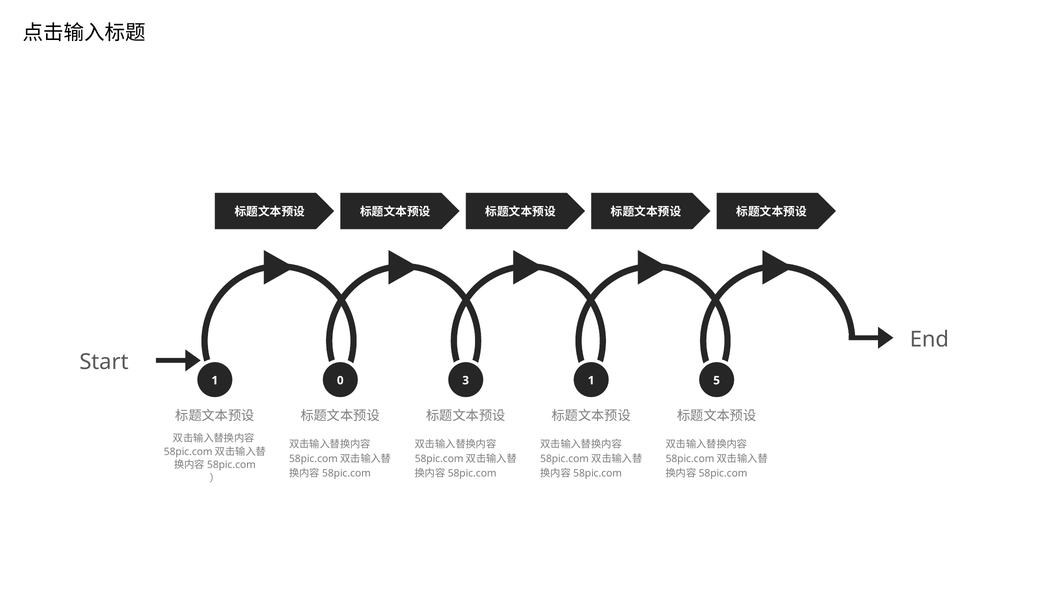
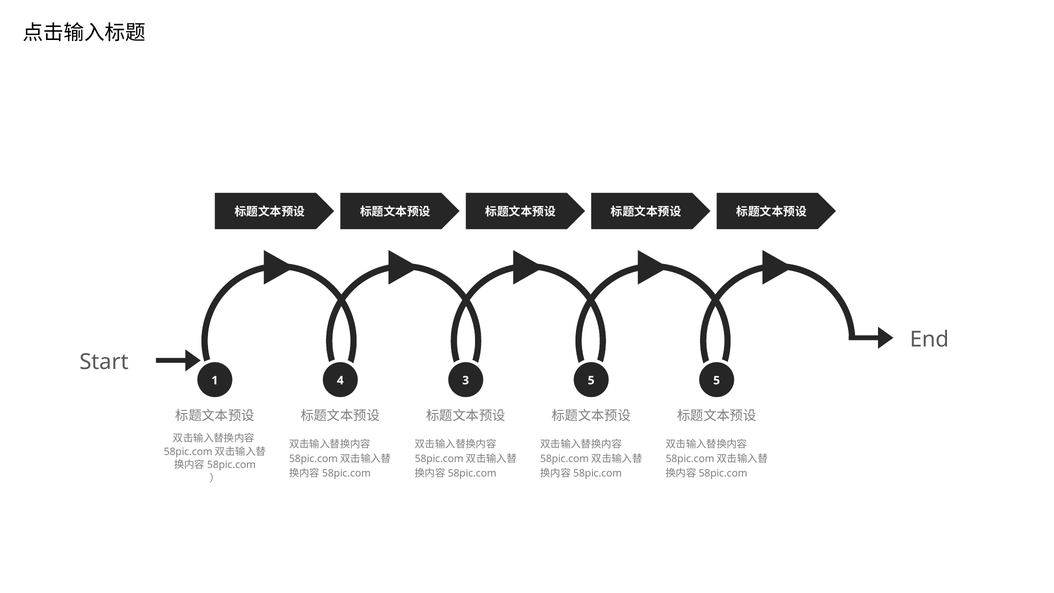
0: 0 -> 4
3 1: 1 -> 5
